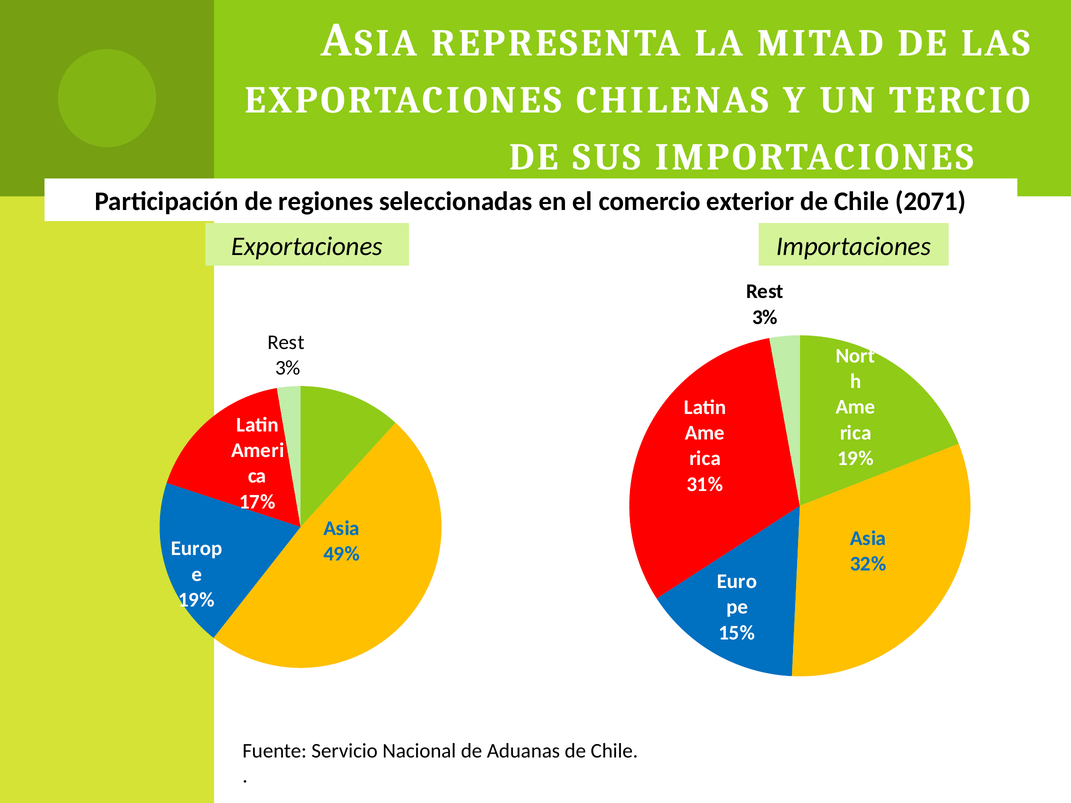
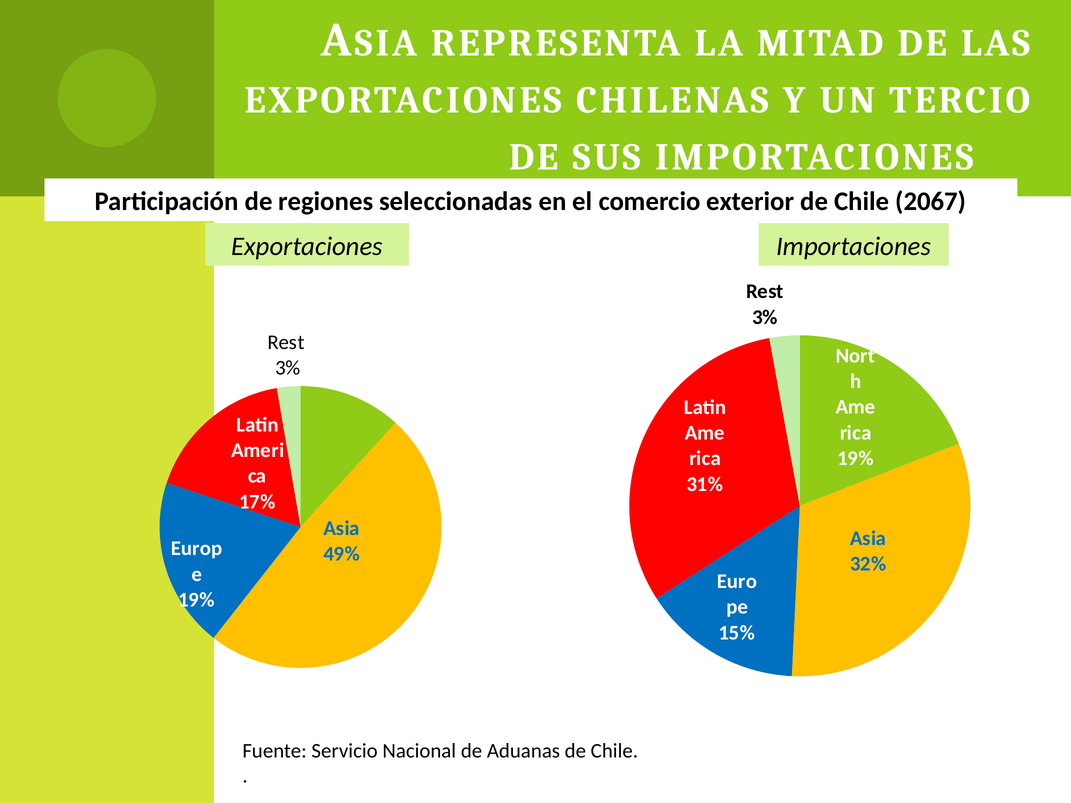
2071: 2071 -> 2067
